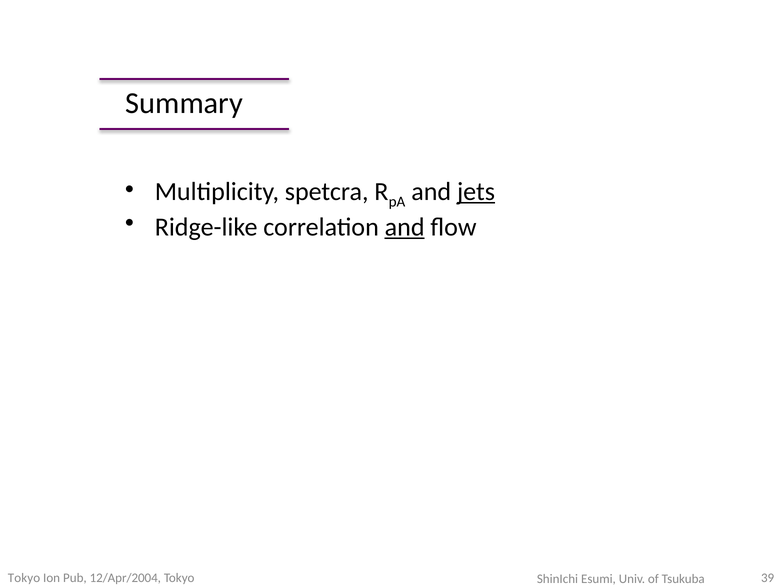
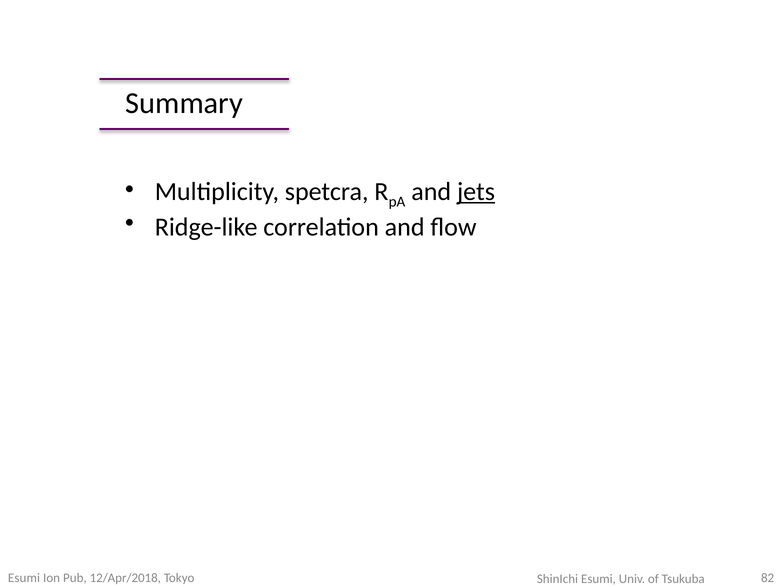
and at (405, 227) underline: present -> none
Tokyo at (24, 578): Tokyo -> Esumi
12/Apr/2004: 12/Apr/2004 -> 12/Apr/2018
39: 39 -> 82
